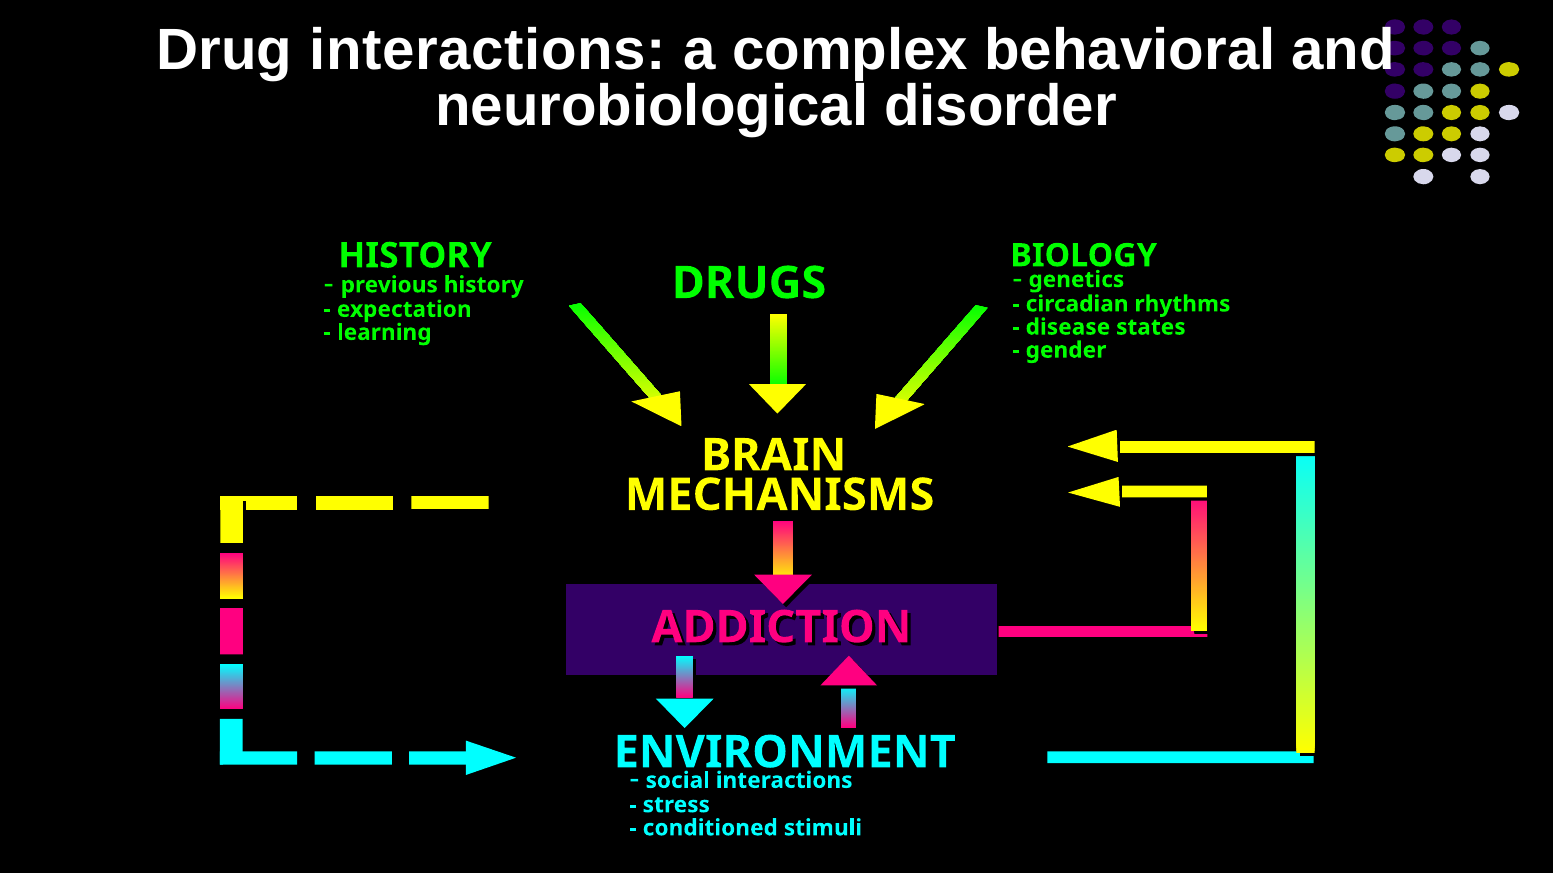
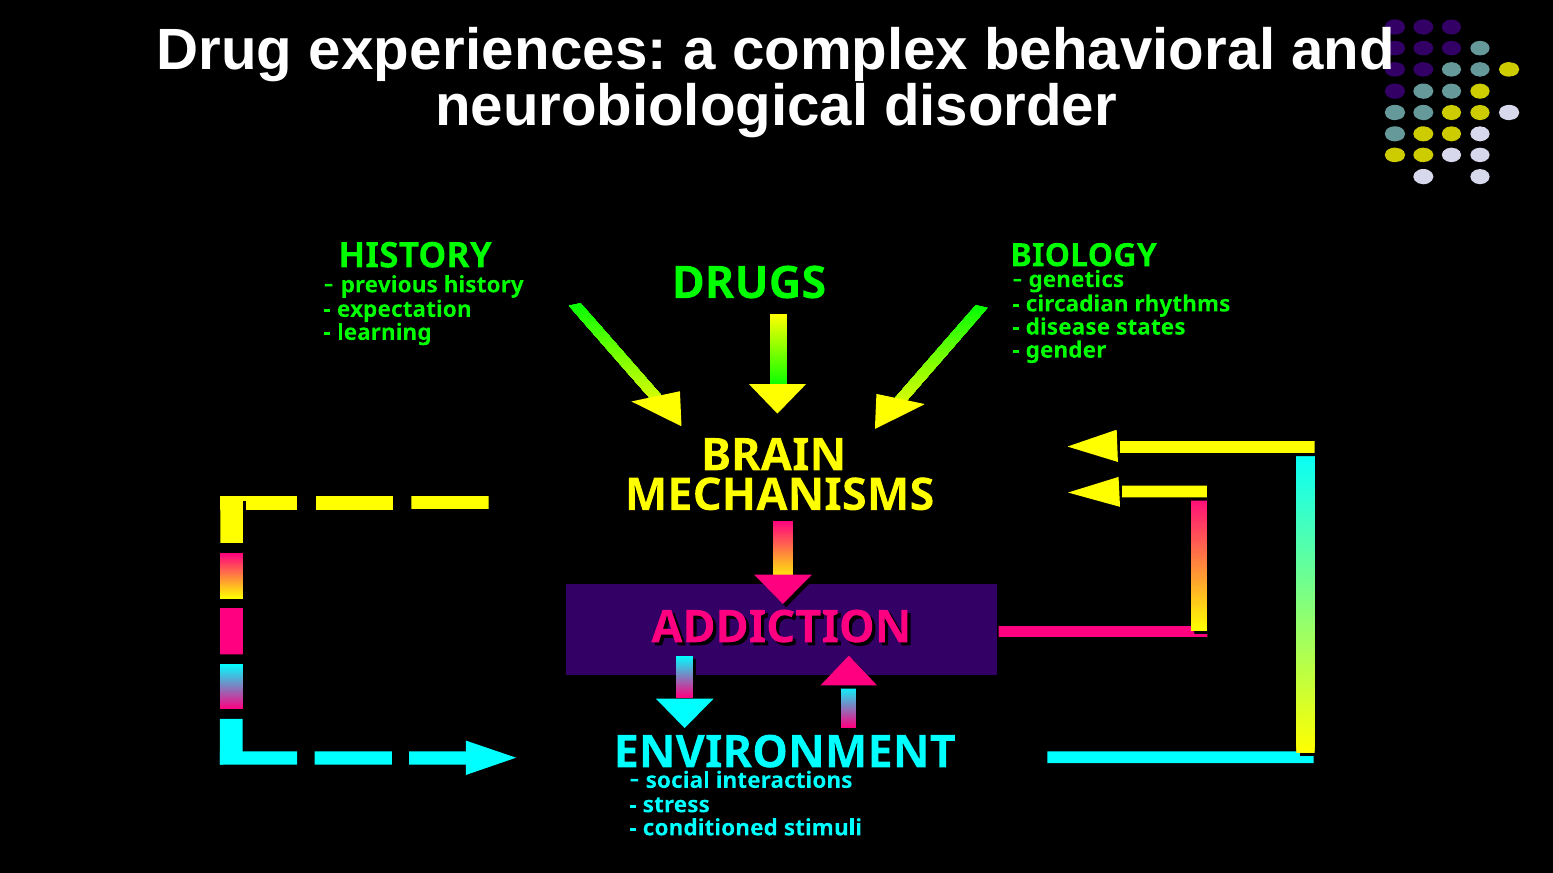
Drug interactions: interactions -> experiences
